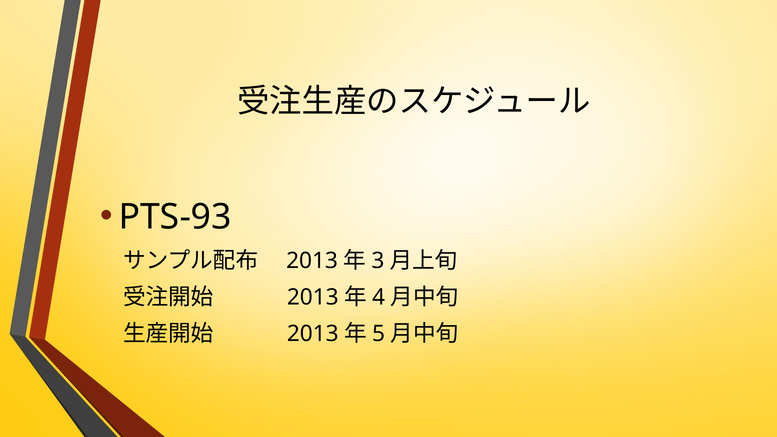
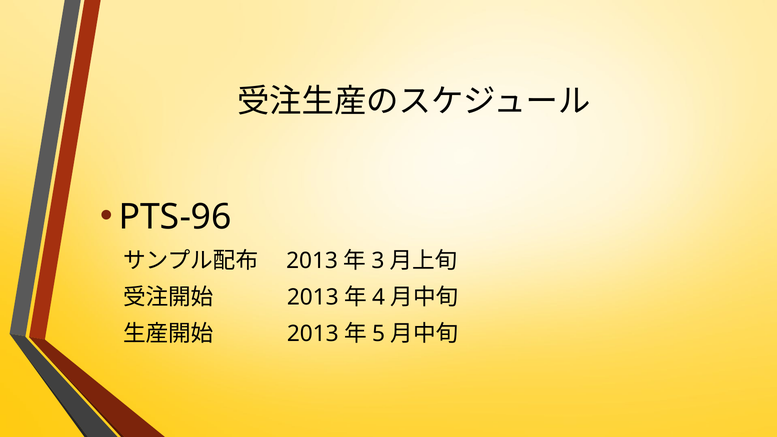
PTS-93: PTS-93 -> PTS-96
